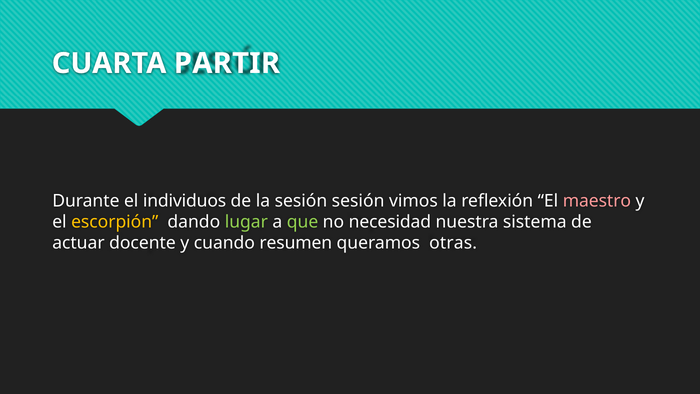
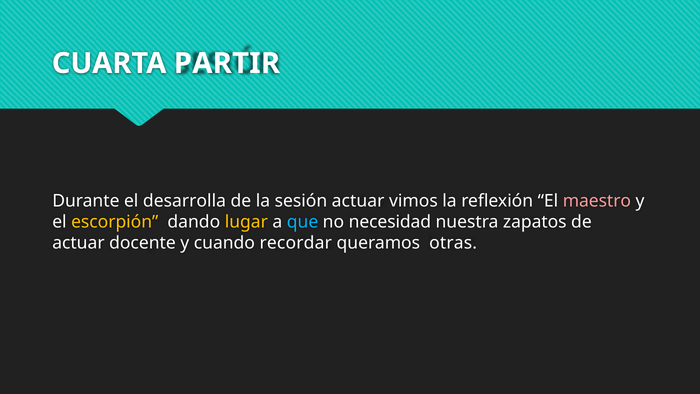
individuos: individuos -> desarrolla
sesión sesión: sesión -> actuar
lugar colour: light green -> yellow
que colour: light green -> light blue
sistema: sistema -> zapatos
resumen: resumen -> recordar
